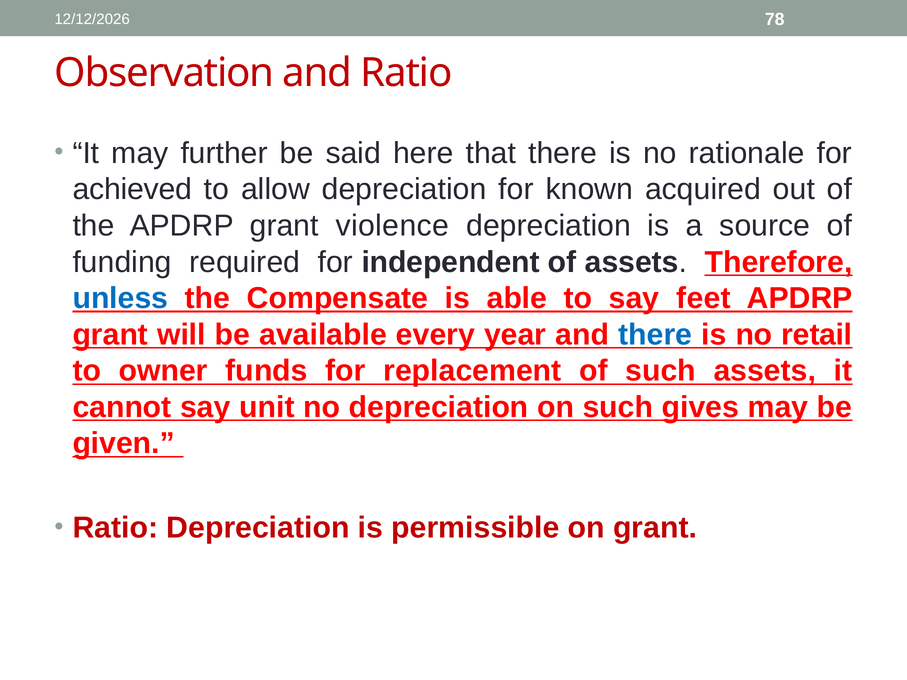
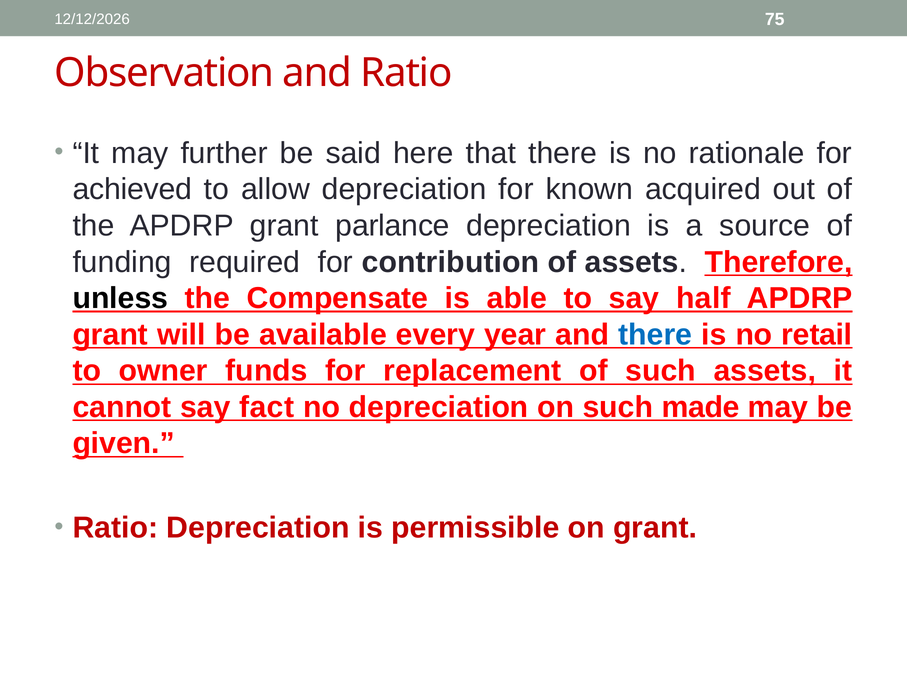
78: 78 -> 75
violence: violence -> parlance
independent: independent -> contribution
unless colour: blue -> black
feet: feet -> half
unit: unit -> fact
gives: gives -> made
